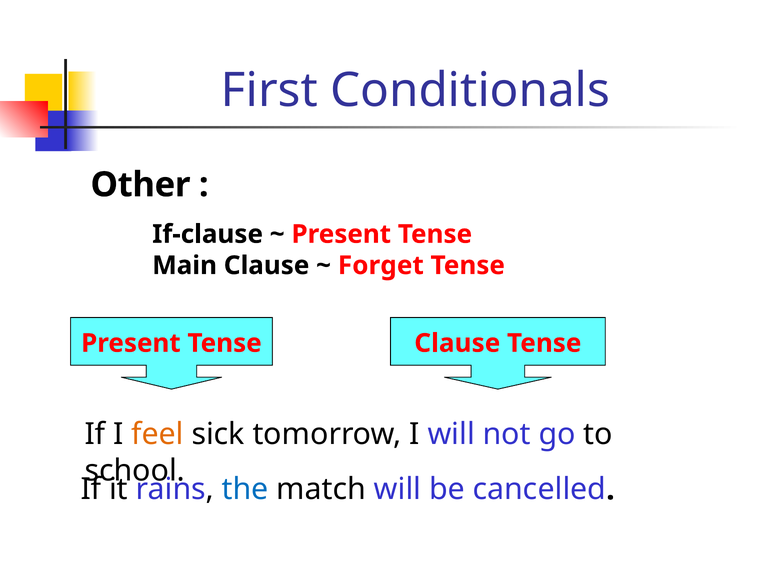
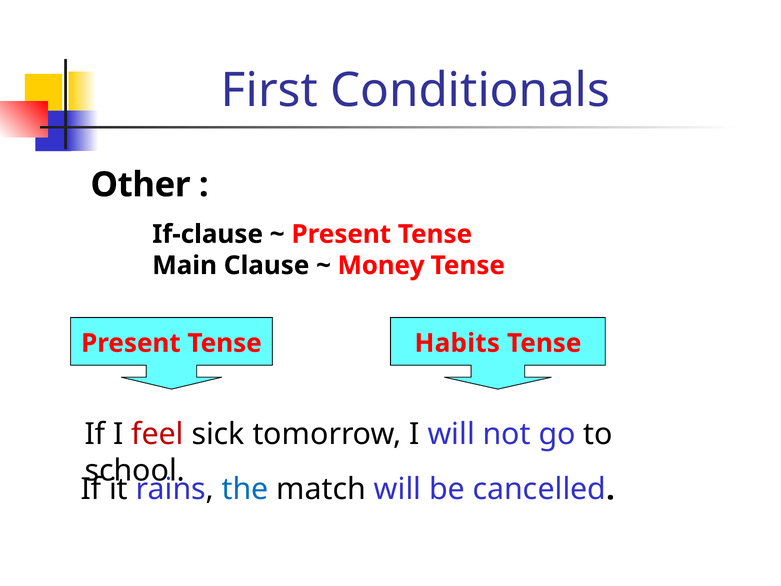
Forget: Forget -> Money
Tense Clause: Clause -> Habits
feel colour: orange -> red
